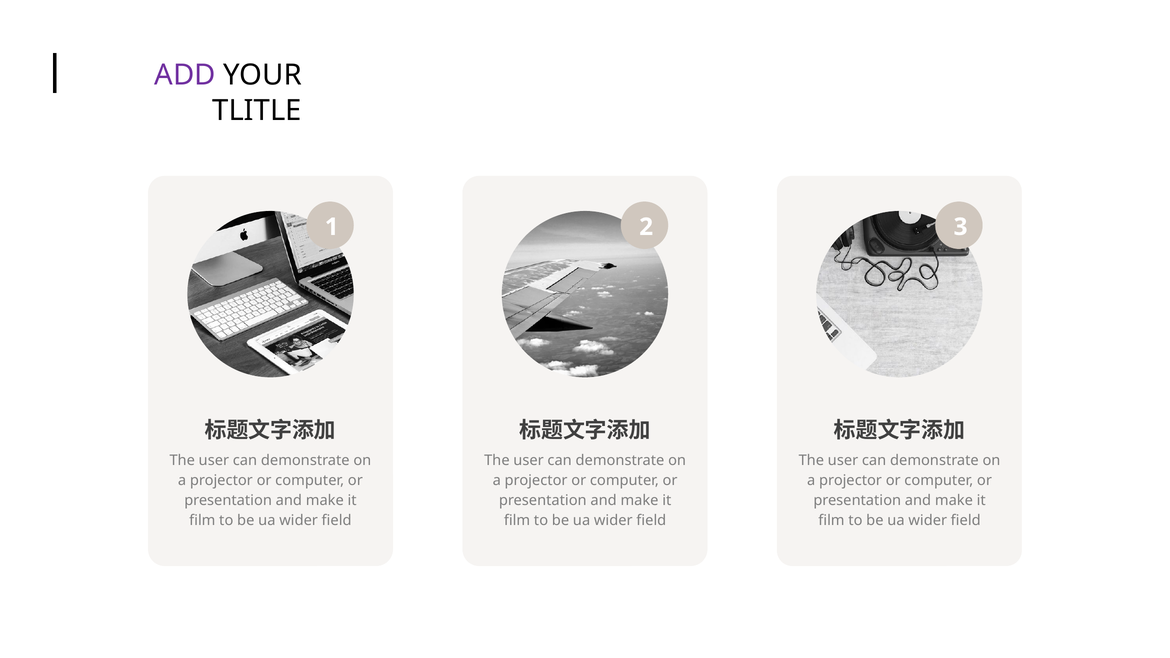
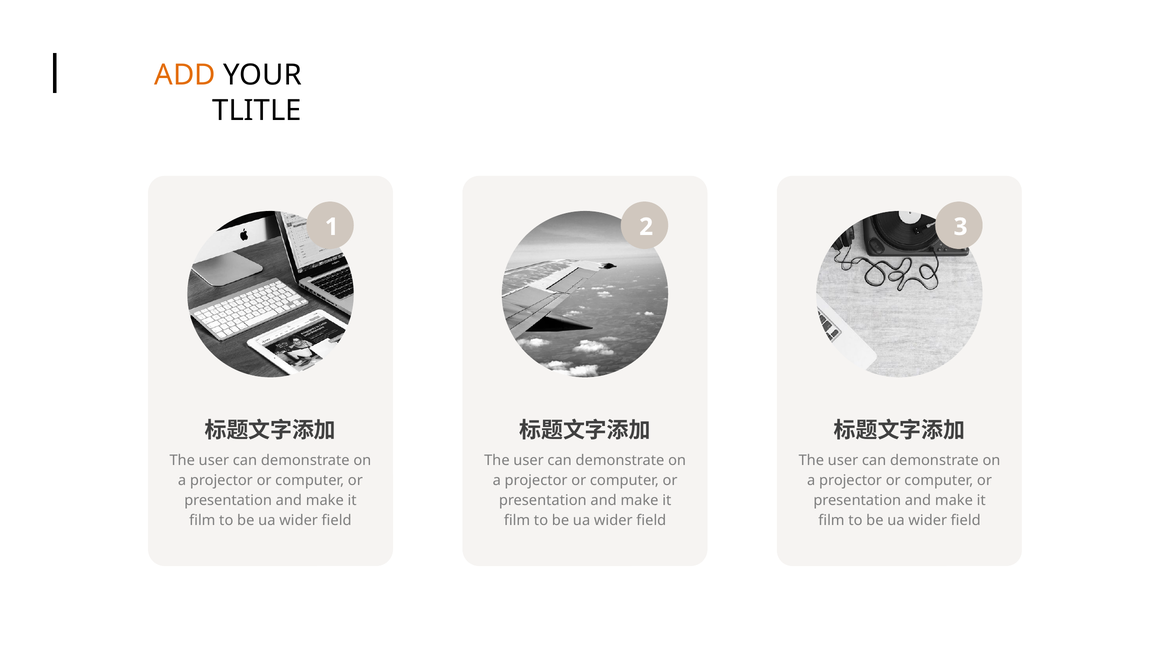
ADD colour: purple -> orange
